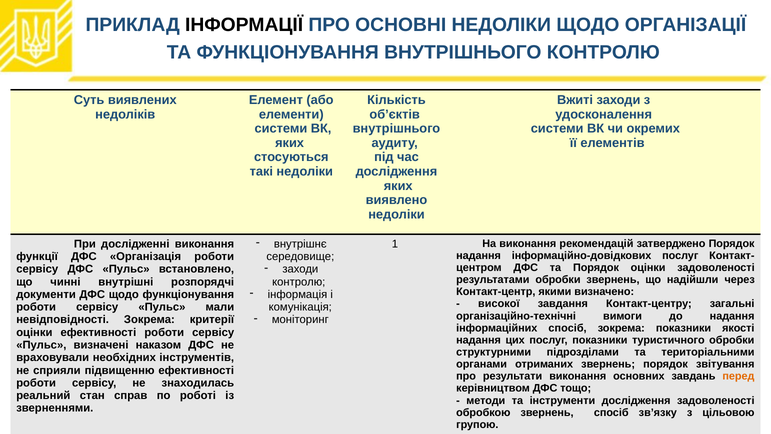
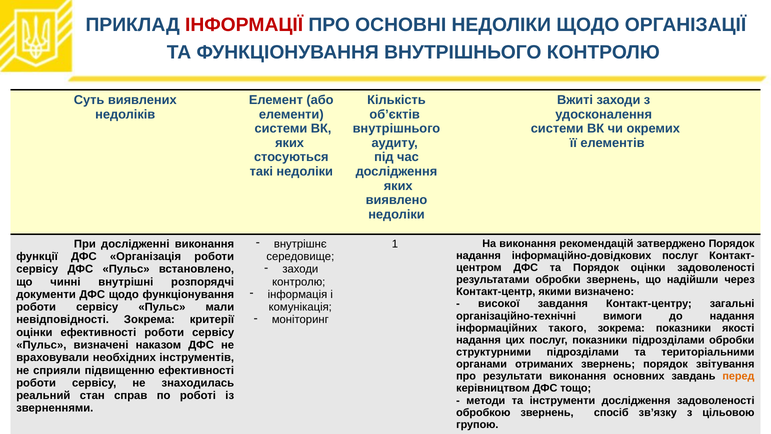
ІНФОРМАЦІЇ colour: black -> red
інформаційних спосіб: спосіб -> такого
показники туристичного: туристичного -> підрозділами
